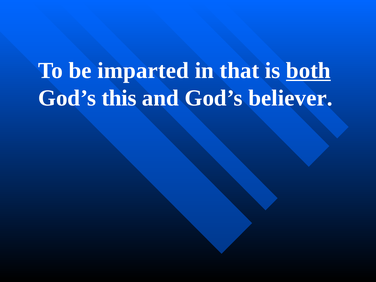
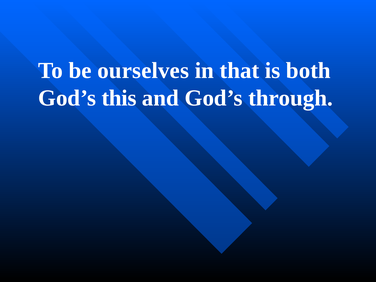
imparted: imparted -> ourselves
both underline: present -> none
believer: believer -> through
